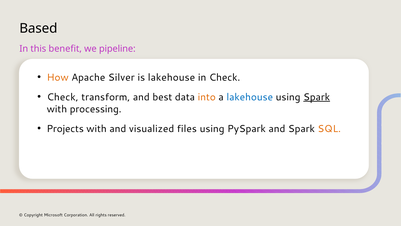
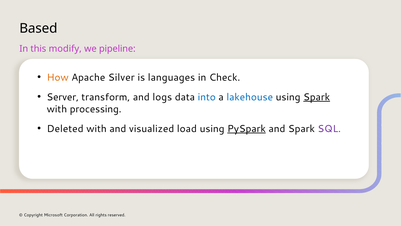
benefit: benefit -> modify
is lakehouse: lakehouse -> languages
Check at (63, 97): Check -> Server
best: best -> logs
into colour: orange -> blue
Projects: Projects -> Deleted
files: files -> load
PySpark underline: none -> present
SQL colour: orange -> purple
